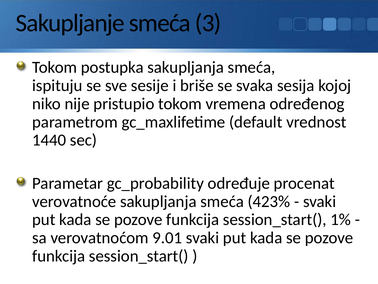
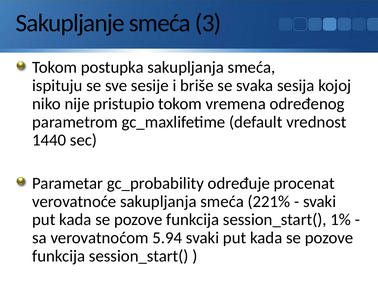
423%: 423% -> 221%
9.01: 9.01 -> 5.94
